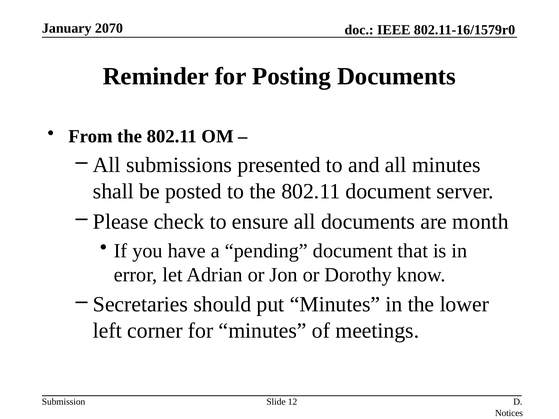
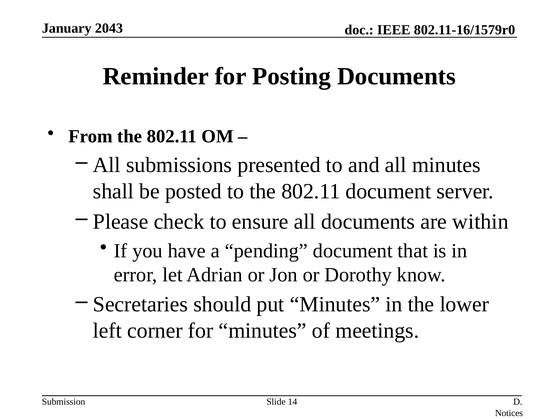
2070: 2070 -> 2043
month: month -> within
12: 12 -> 14
